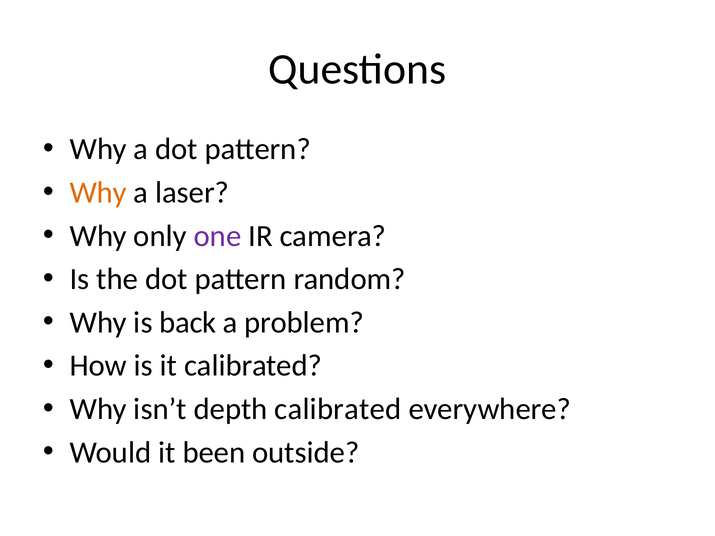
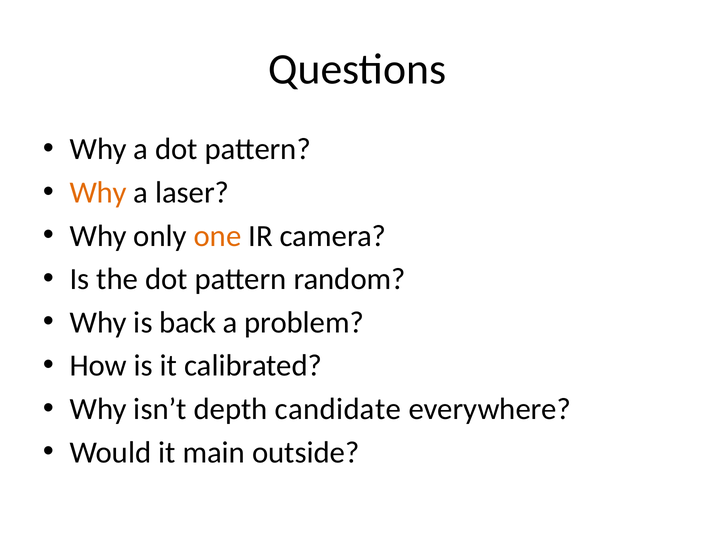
one colour: purple -> orange
depth calibrated: calibrated -> candidate
been: been -> main
